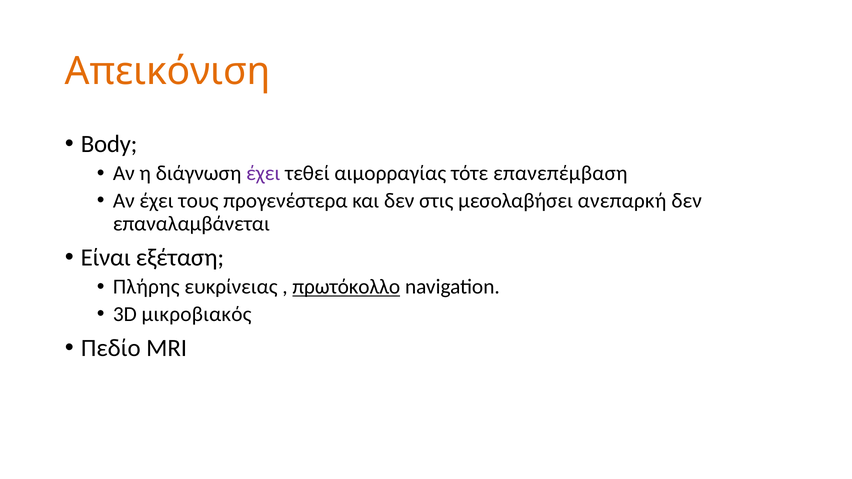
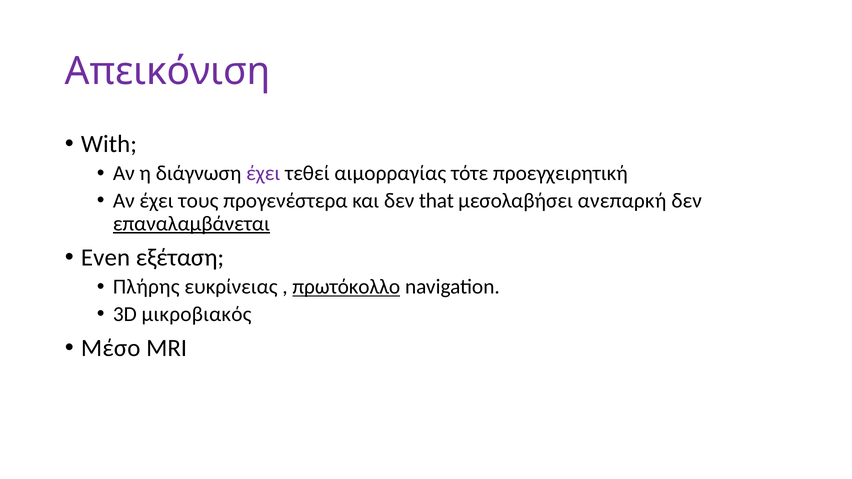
Απεικόνιση colour: orange -> purple
Body: Body -> With
επανεπέμβαση: επανεπέμβαση -> προεγχειρητική
στις: στις -> that
επαναλαμβάνεται underline: none -> present
Είναι: Είναι -> Even
Πεδίο: Πεδίο -> Μέσο
